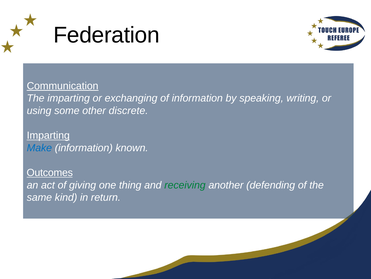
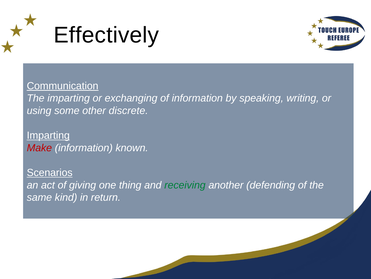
Federation: Federation -> Effectively
Make colour: blue -> red
Outcomes: Outcomes -> Scenarios
